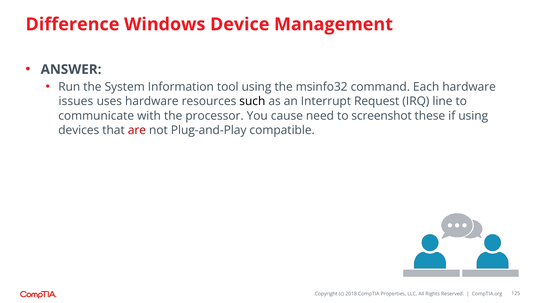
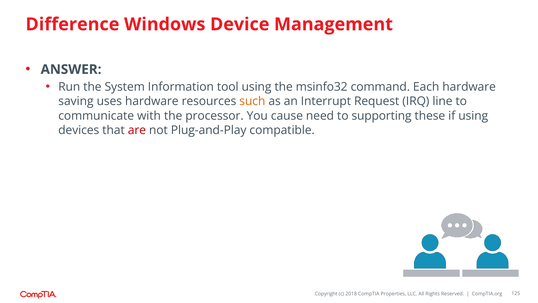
issues: issues -> saving
such colour: black -> orange
screenshot: screenshot -> supporting
